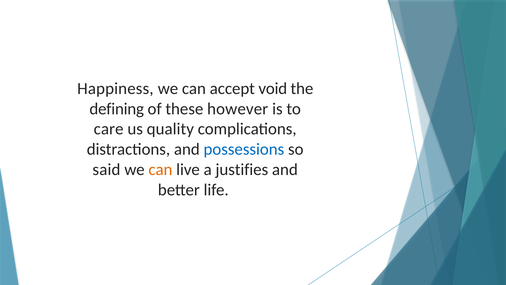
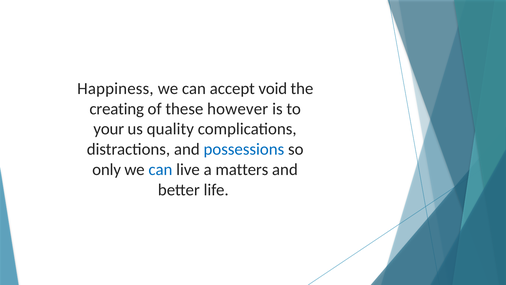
defining: defining -> creating
care: care -> your
said: said -> only
can at (160, 169) colour: orange -> blue
justifies: justifies -> matters
